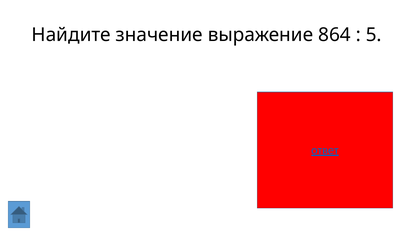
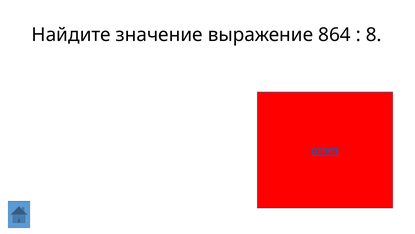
5: 5 -> 8
